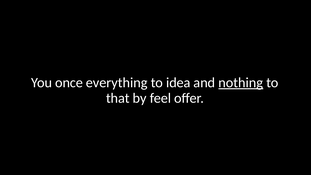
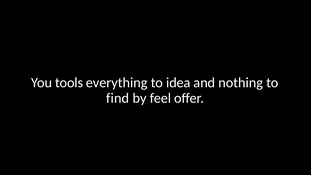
once: once -> tools
nothing underline: present -> none
that: that -> find
